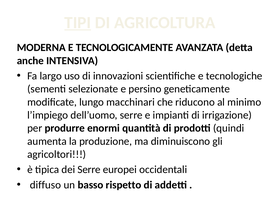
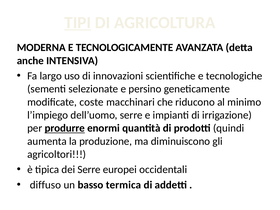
lungo: lungo -> coste
produrre underline: none -> present
rispetto: rispetto -> termica
